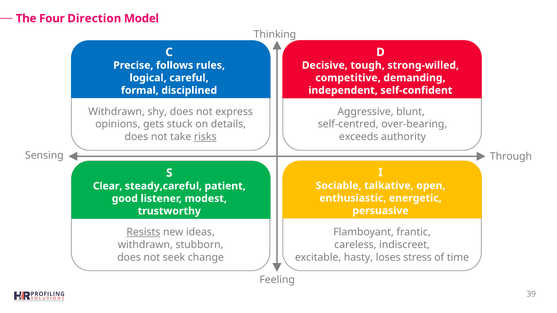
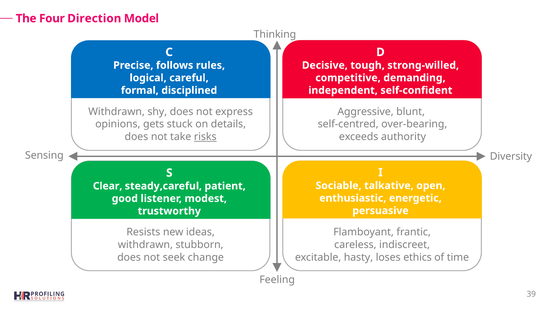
Through: Through -> Diversity
Resists underline: present -> none
stress: stress -> ethics
